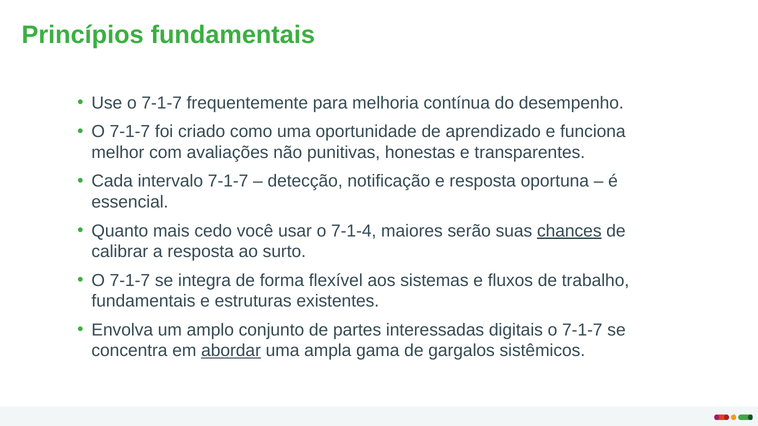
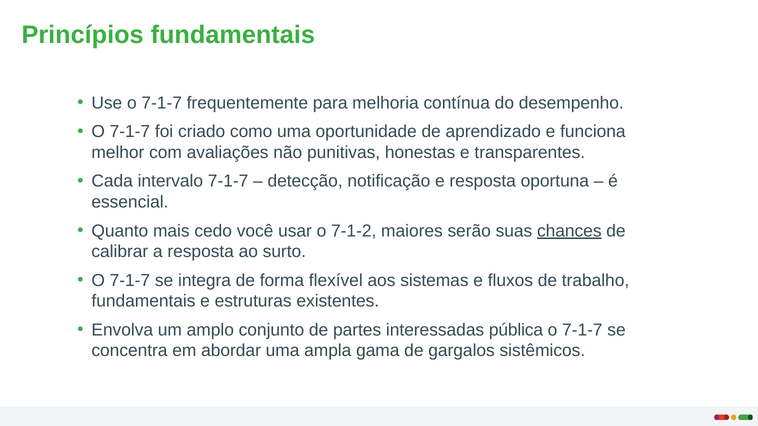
7-1-4: 7-1-4 -> 7-1-2
digitais: digitais -> pública
abordar underline: present -> none
